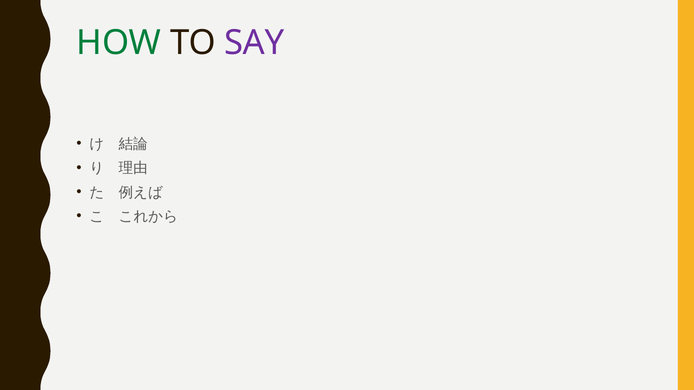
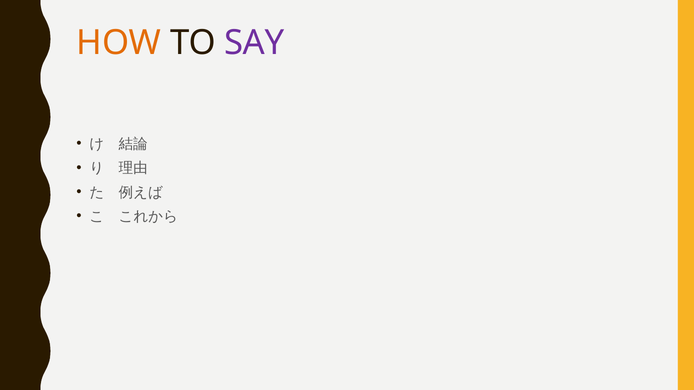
HOW colour: green -> orange
